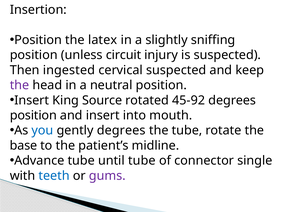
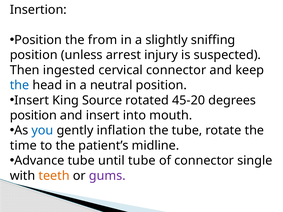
latex: latex -> from
circuit: circuit -> arrest
cervical suspected: suspected -> connector
the at (20, 85) colour: purple -> blue
45-92: 45-92 -> 45-20
gently degrees: degrees -> inflation
base: base -> time
teeth colour: blue -> orange
